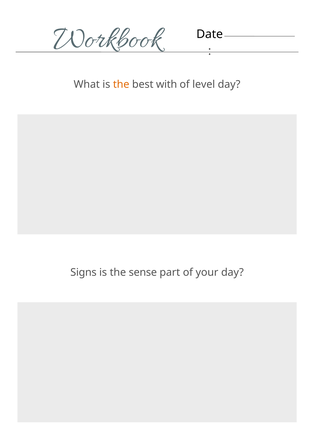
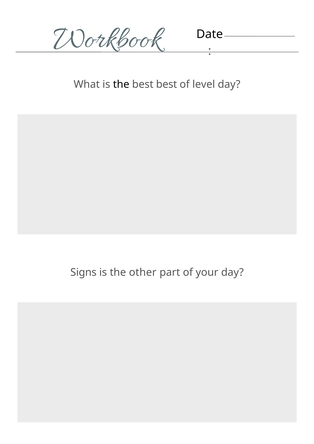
the at (121, 84) colour: orange -> black
best with: with -> best
sense: sense -> other
